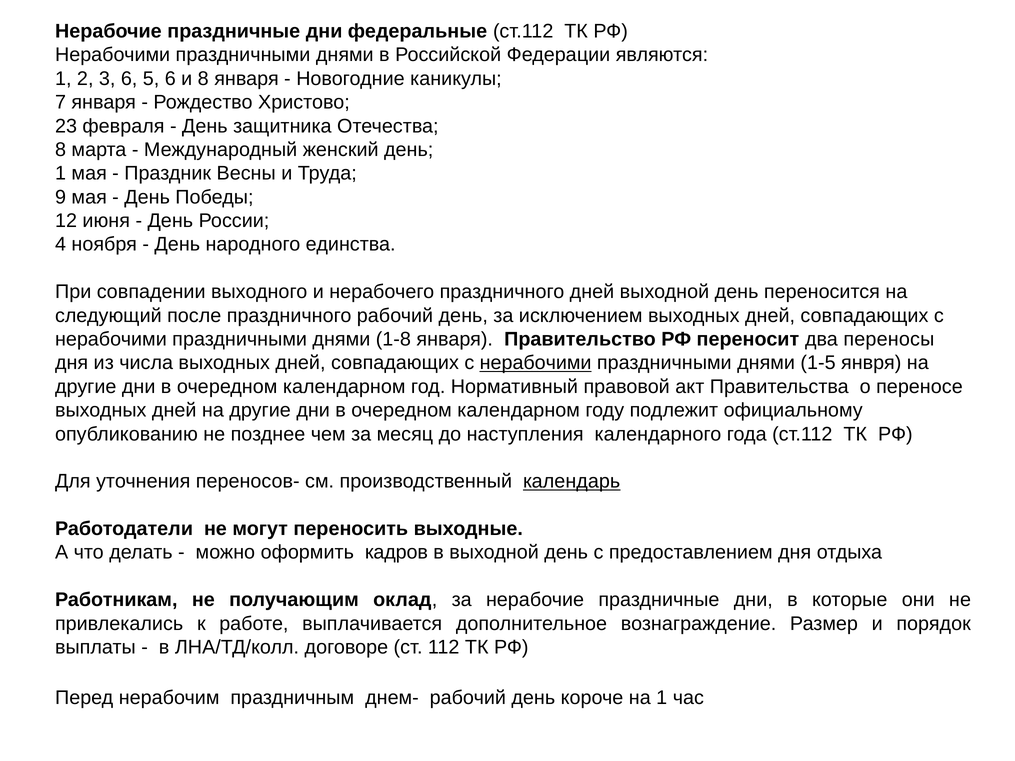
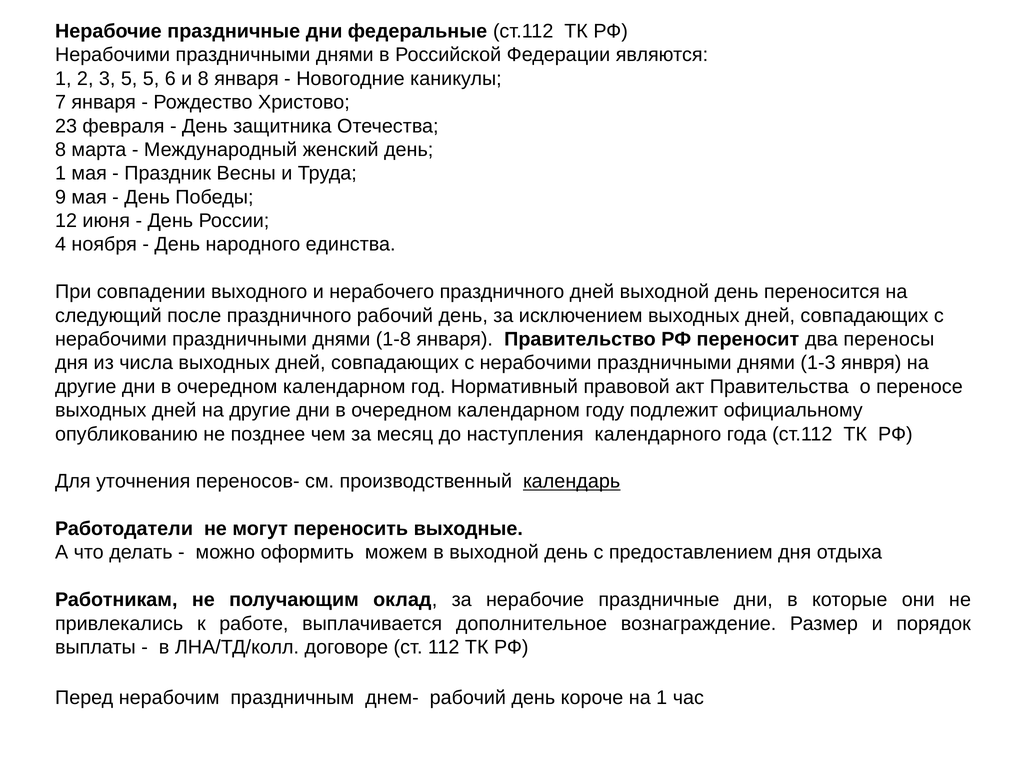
3 6: 6 -> 5
нерабочими at (536, 363) underline: present -> none
1-5: 1-5 -> 1-3
кадров: кадров -> можем
